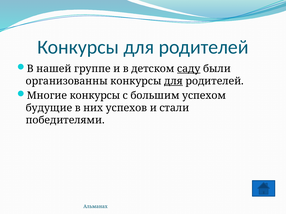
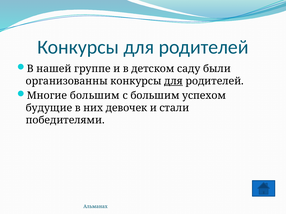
саду underline: present -> none
Многие конкурсы: конкурсы -> большим
успехов: успехов -> девочек
